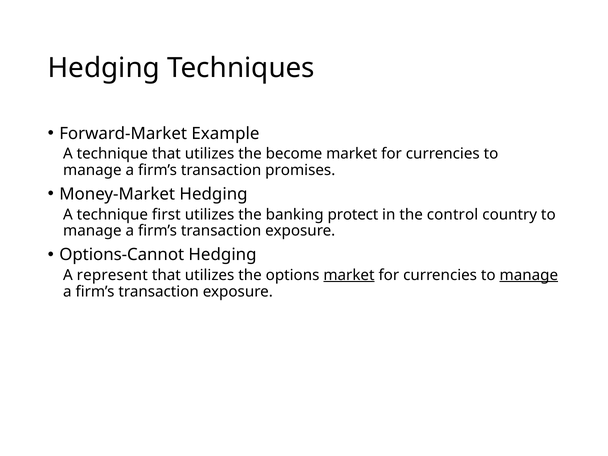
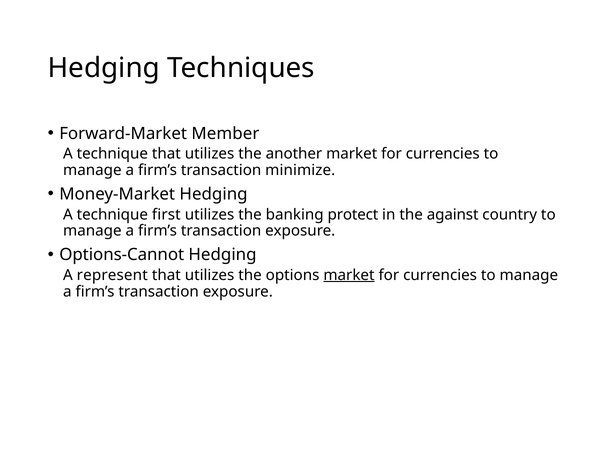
Example: Example -> Member
become: become -> another
promises: promises -> minimize
control: control -> against
manage at (529, 275) underline: present -> none
